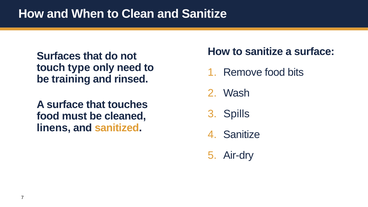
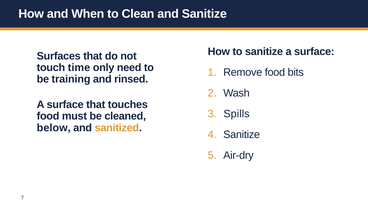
type: type -> time
linens: linens -> below
